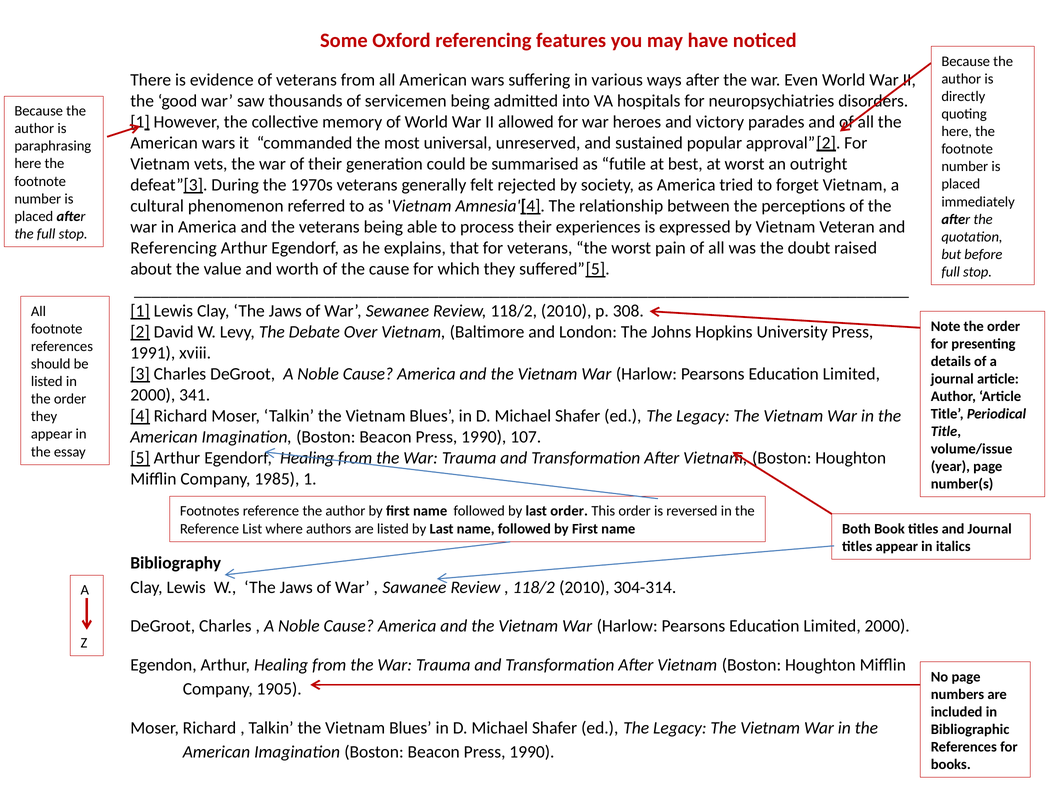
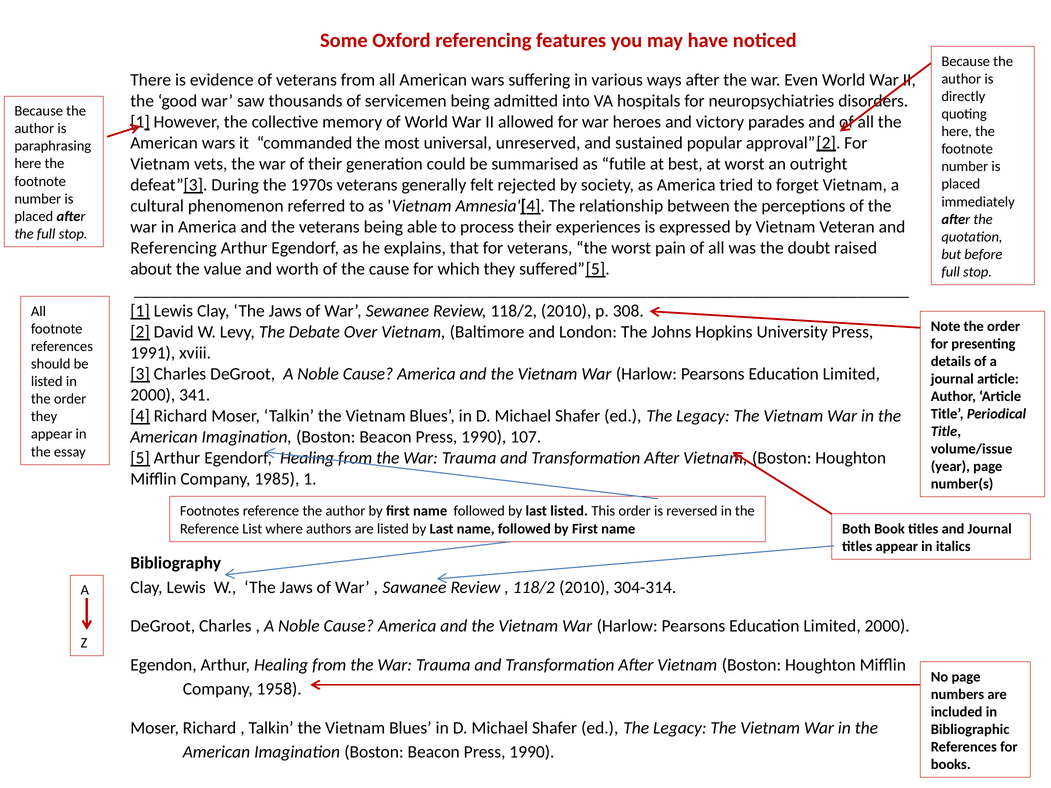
last order: order -> listed
1905: 1905 -> 1958
